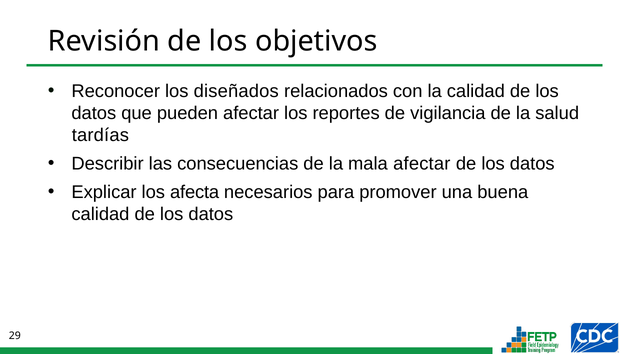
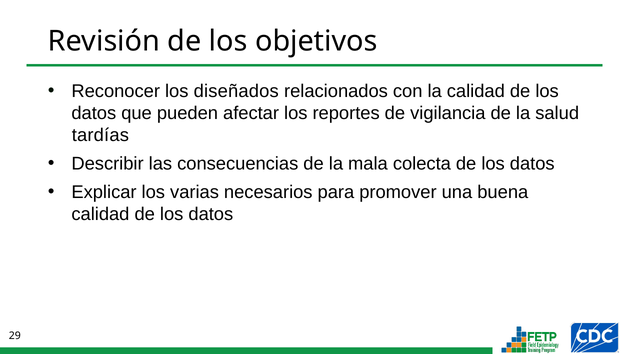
mala afectar: afectar -> colecta
afecta: afecta -> varias
